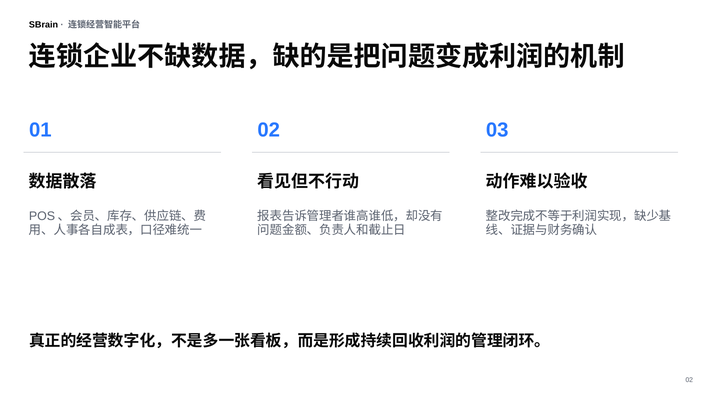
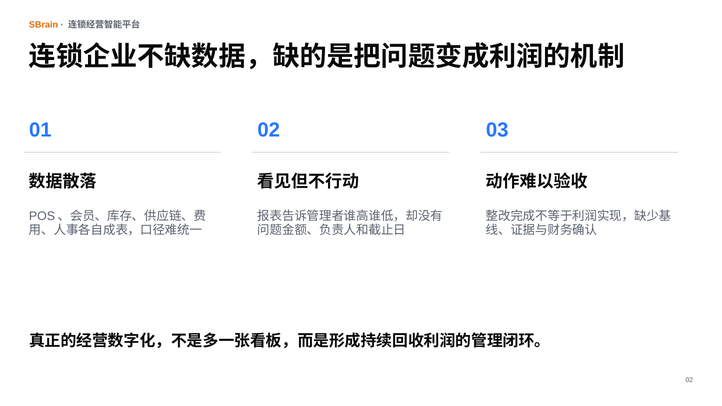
SBrain colour: black -> orange
